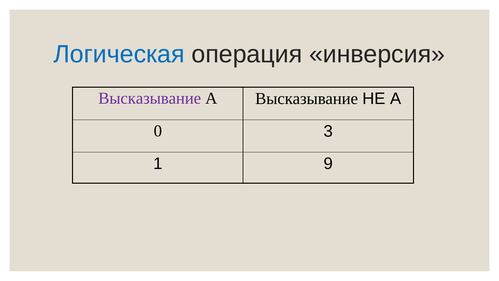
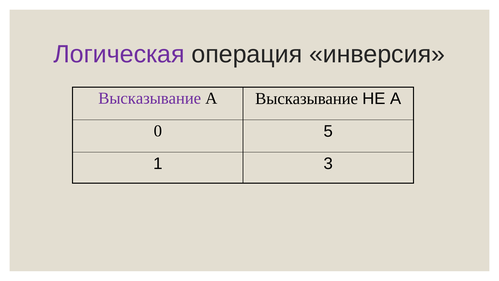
Логическая colour: blue -> purple
3: 3 -> 5
9: 9 -> 3
